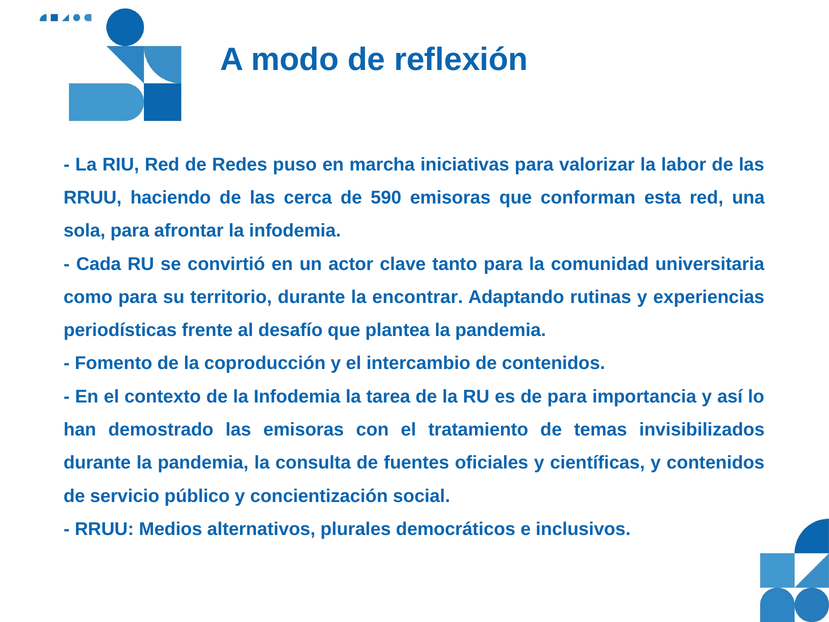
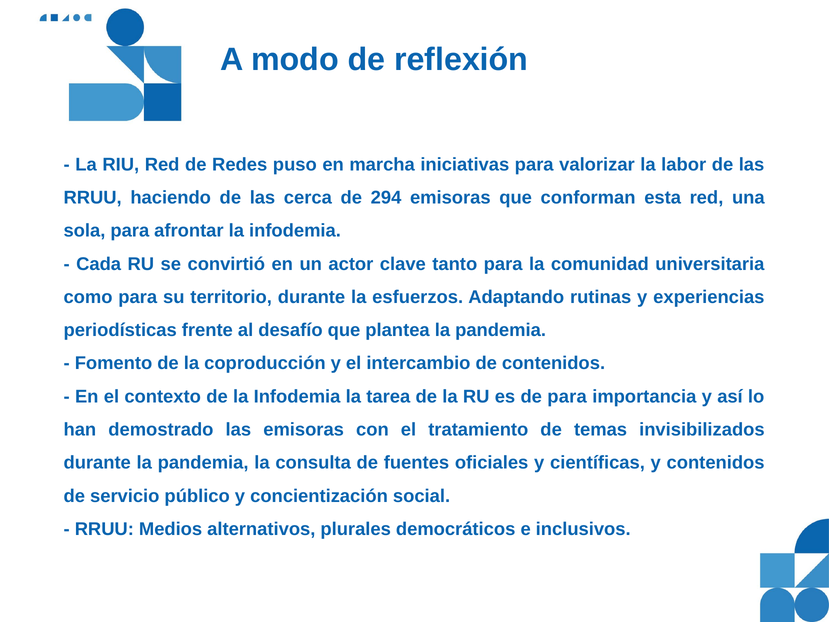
590: 590 -> 294
encontrar: encontrar -> esfuerzos
